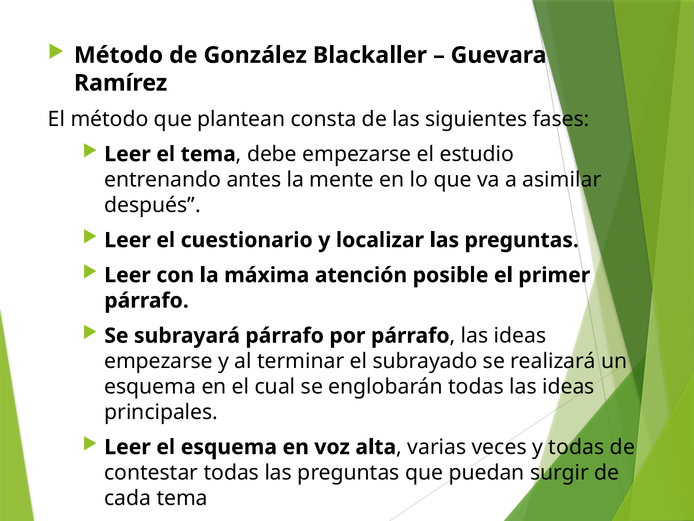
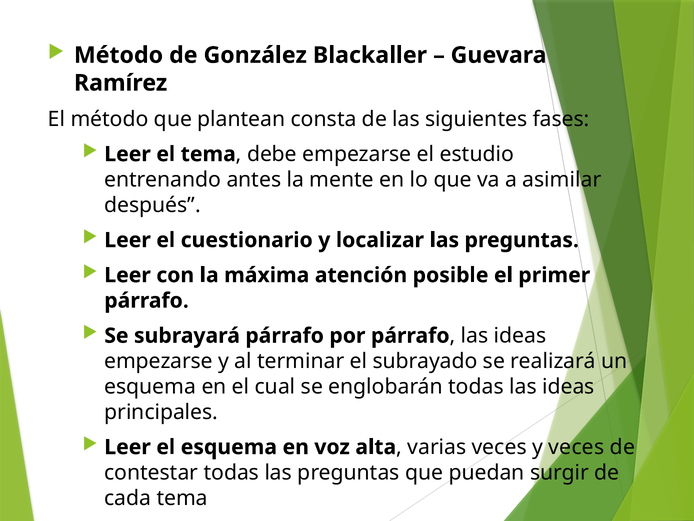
y todas: todas -> veces
